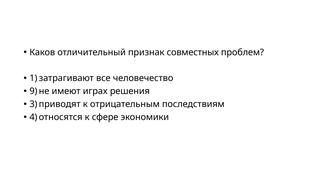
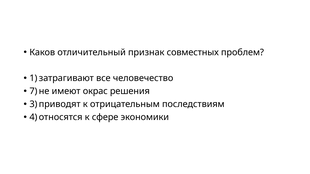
9: 9 -> 7
играх: играх -> окрас
